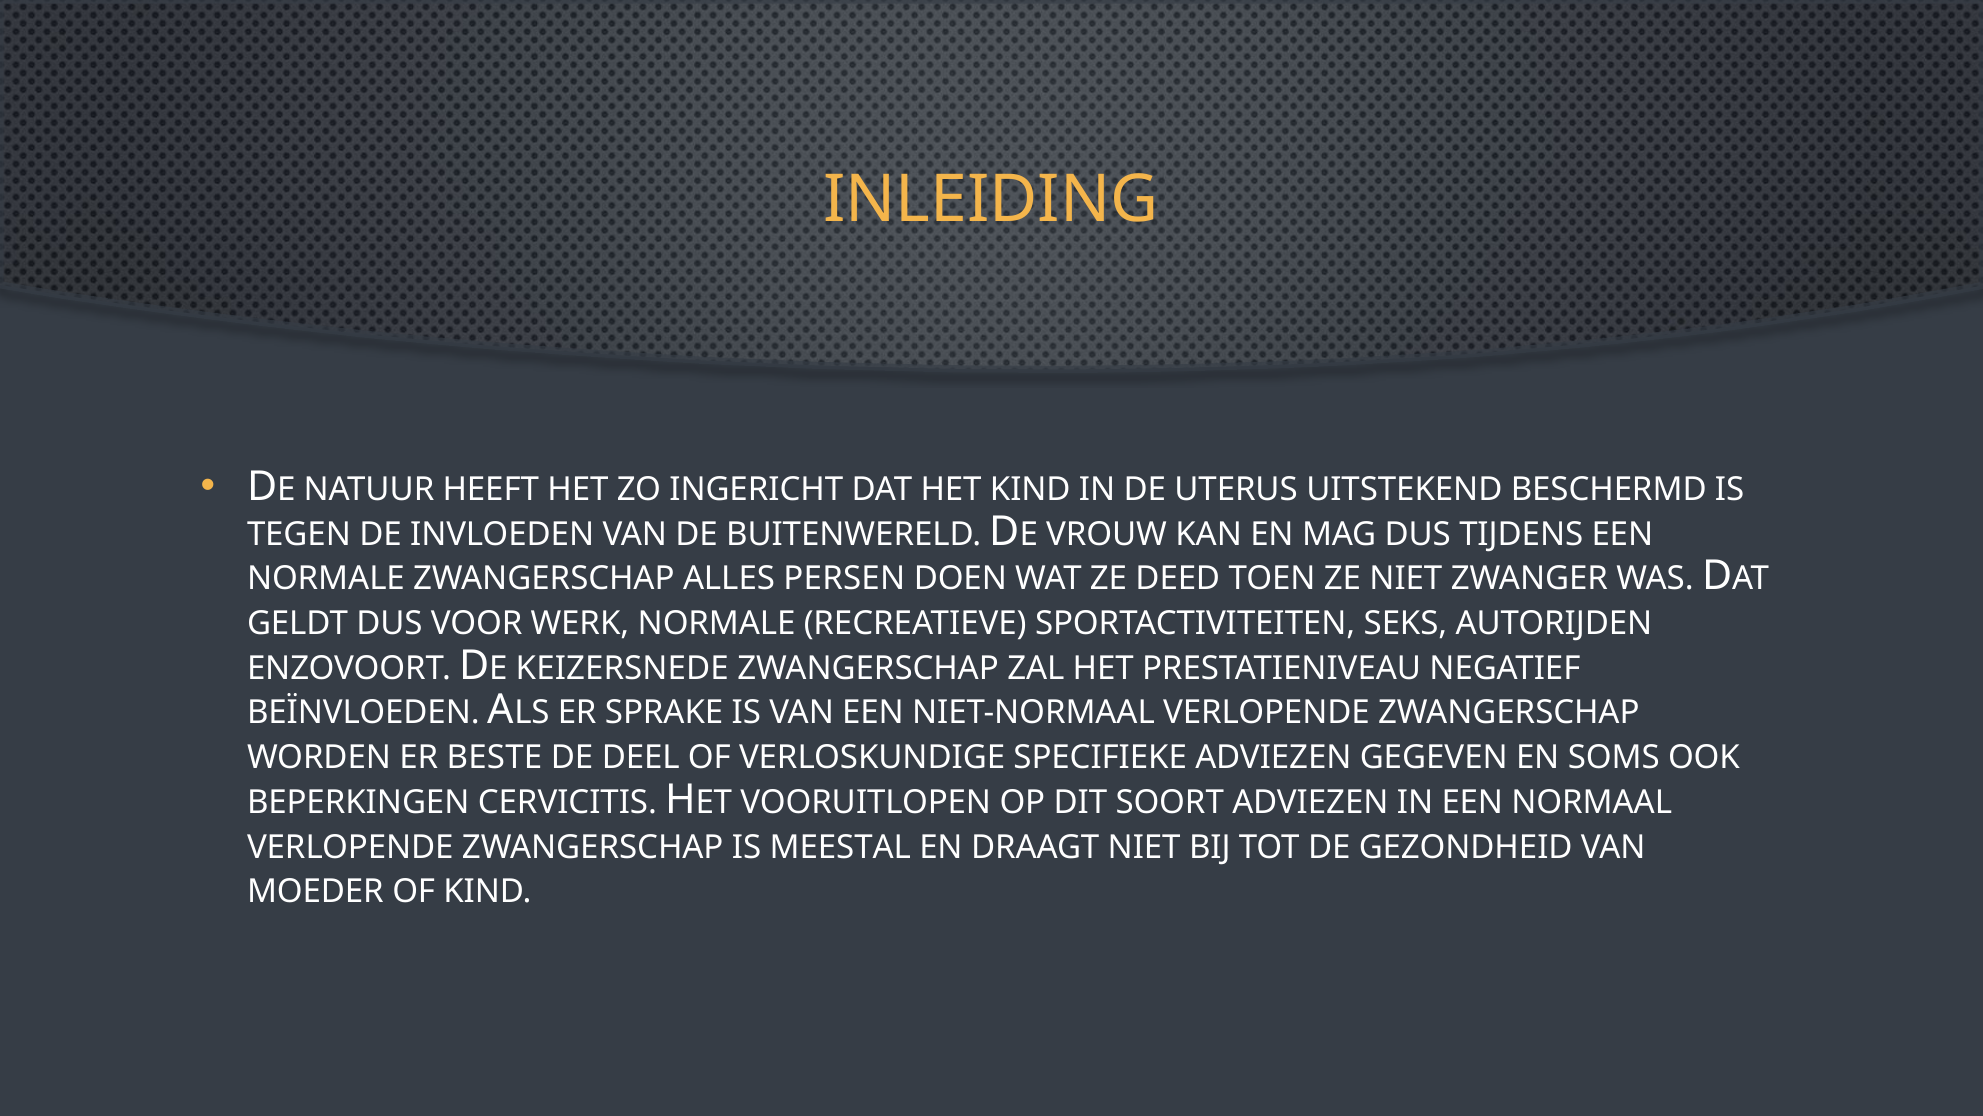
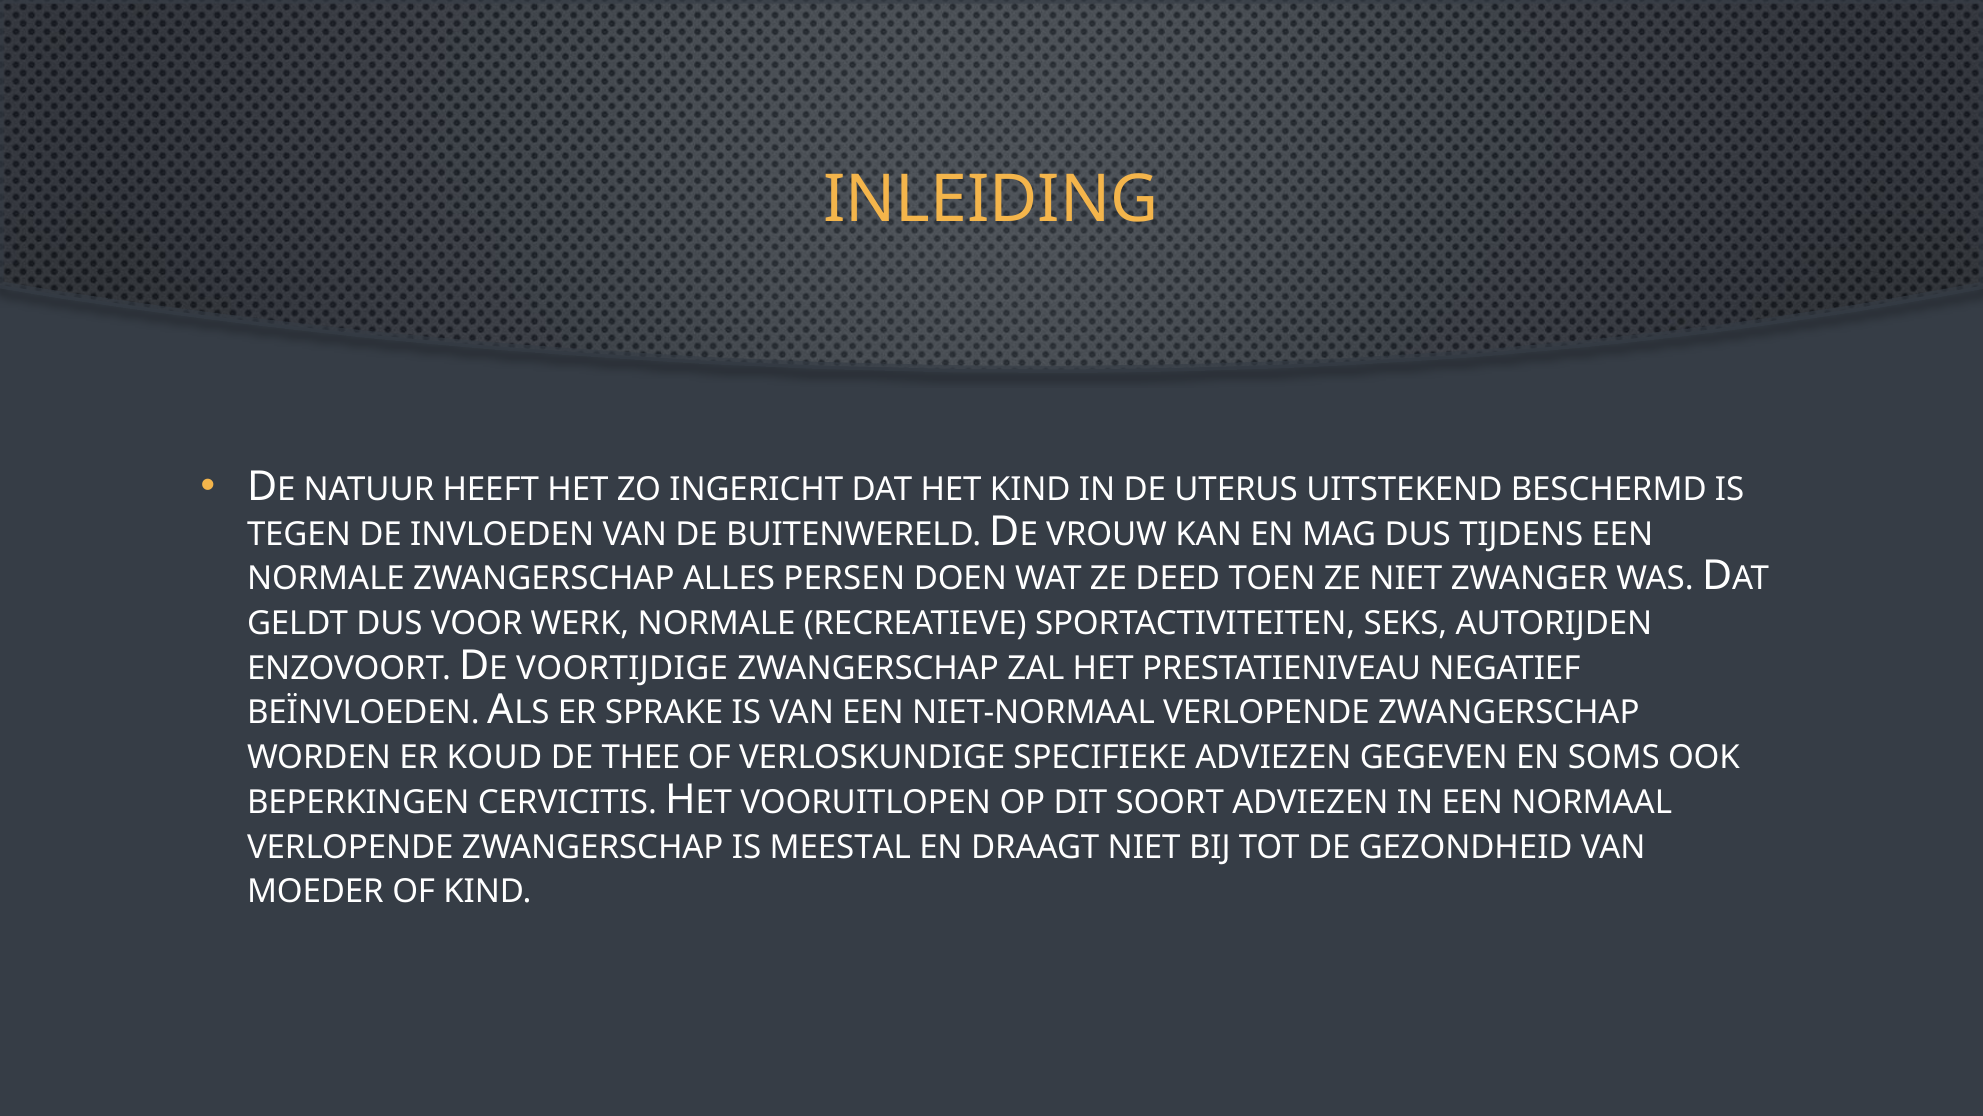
KEIZERSNEDE: KEIZERSNEDE -> VOORTIJDIGE
BESTE: BESTE -> KOUD
DEEL: DEEL -> THEE
